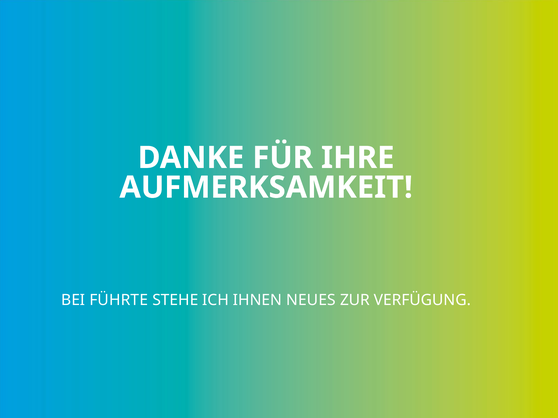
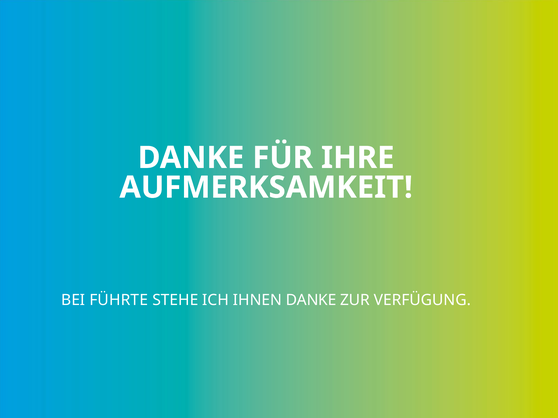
IHNEN NEUES: NEUES -> DANKE
